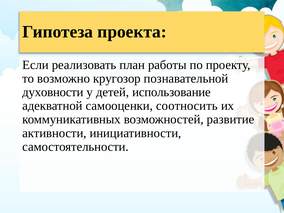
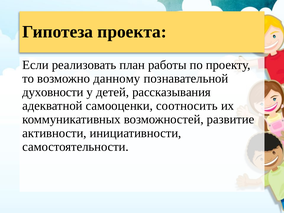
кругозор: кругозор -> данному
использование: использование -> рассказывания
